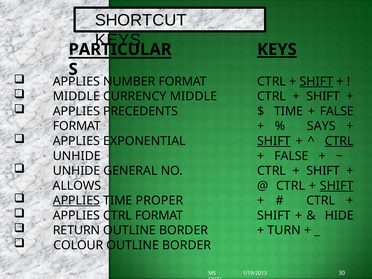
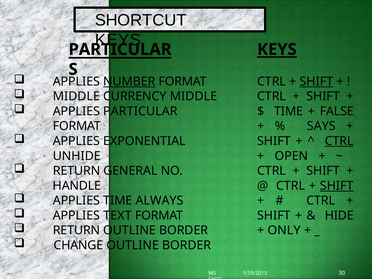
NUMBER underline: none -> present
APPLIES PRECEDENTS: PRECEDENTS -> PARTICULAR
SHIFT at (274, 141) underline: present -> none
FALSE at (291, 156): FALSE -> OPEN
UNHIDE at (77, 171): UNHIDE -> RETURN
ALLOWS: ALLOWS -> HANDLE
APPLIES at (76, 201) underline: present -> none
PROPER: PROPER -> ALWAYS
APPLIES CTRL: CTRL -> TEXT
TURN: TURN -> ONLY
COLOUR: COLOUR -> CHANGE
